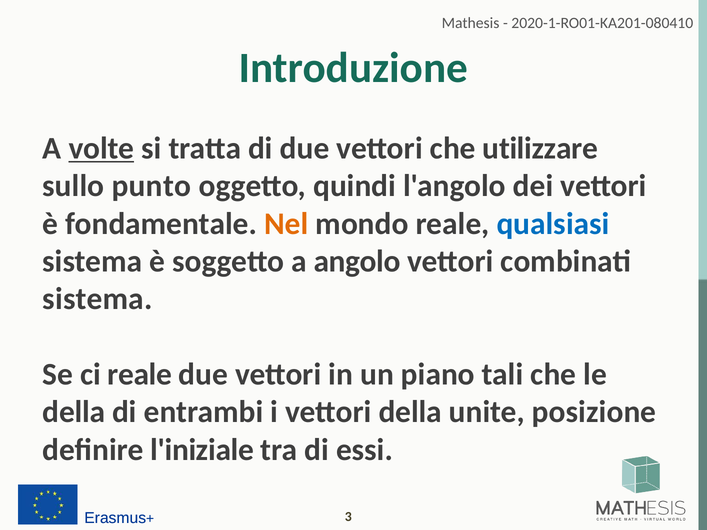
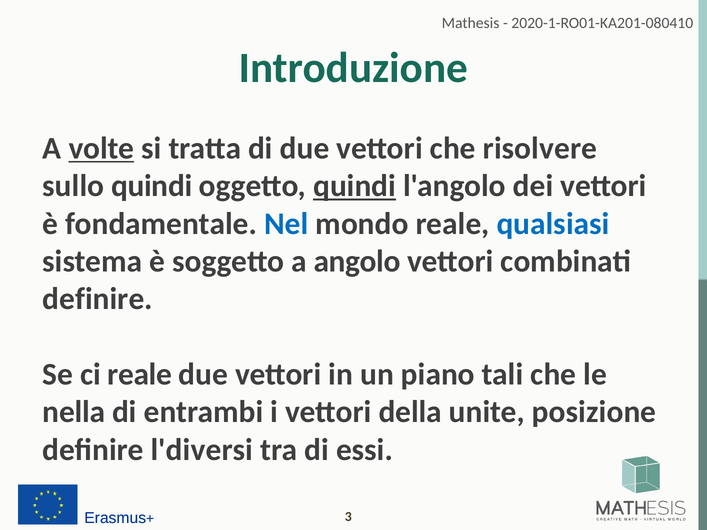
utilizzare: utilizzare -> risolvere
sullo punto: punto -> quindi
quindi at (355, 186) underline: none -> present
Nel colour: orange -> blue
sistema at (97, 299): sistema -> definire
della at (74, 412): della -> nella
l'iniziale: l'iniziale -> l'diversi
